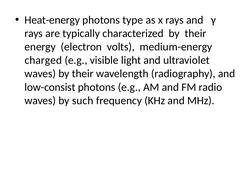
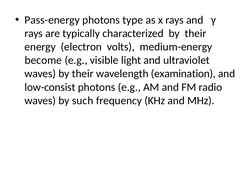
Heat-energy: Heat-energy -> Pass-energy
charged: charged -> become
radiography: radiography -> examination
